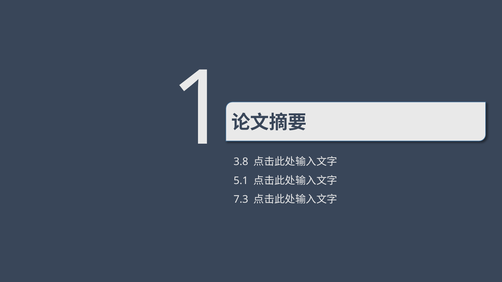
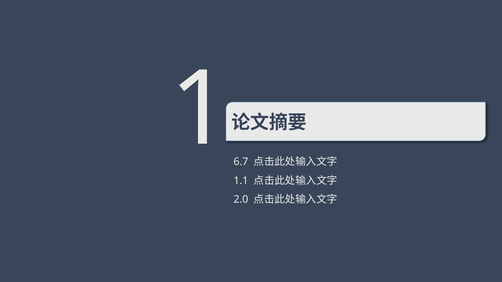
3.8: 3.8 -> 6.7
5.1: 5.1 -> 1.1
7.3: 7.3 -> 2.0
